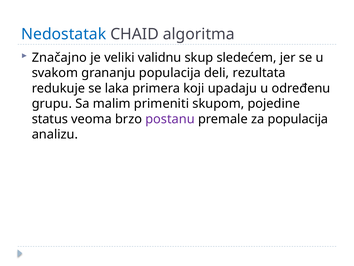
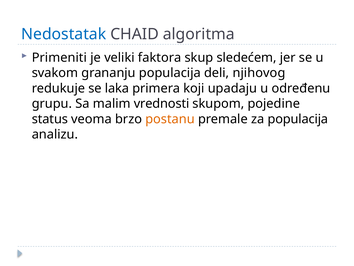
Značajno: Značajno -> Primeniti
validnu: validnu -> faktora
rezultata: rezultata -> njihovog
primeniti: primeniti -> vrednosti
postanu colour: purple -> orange
